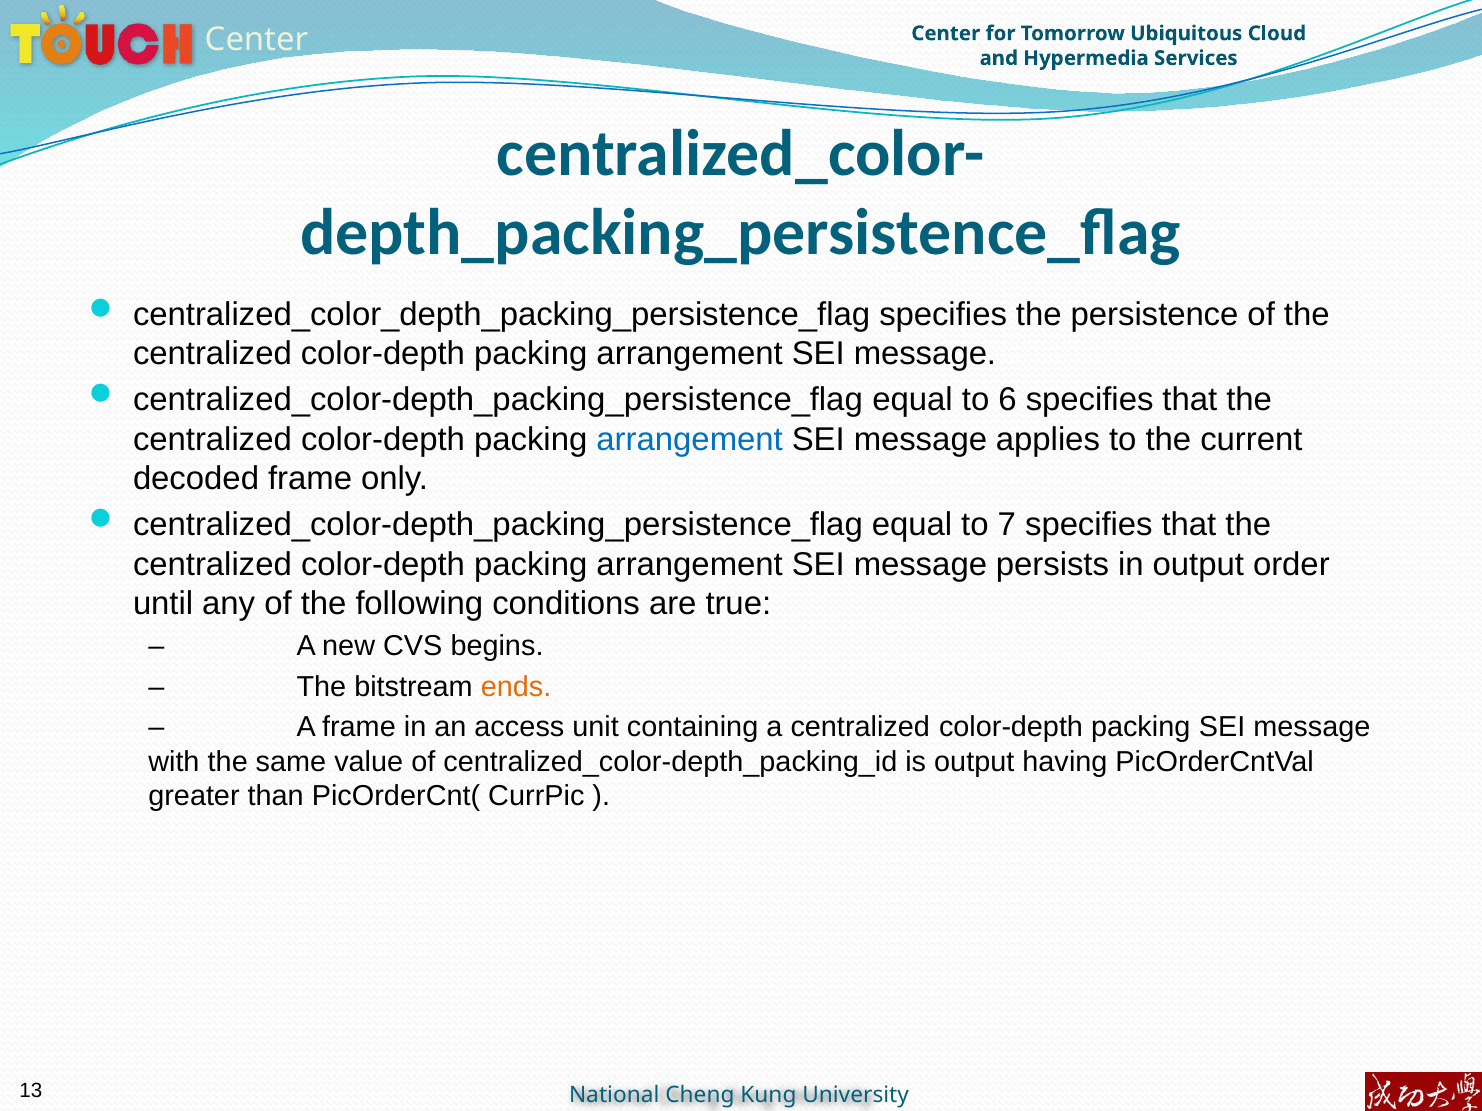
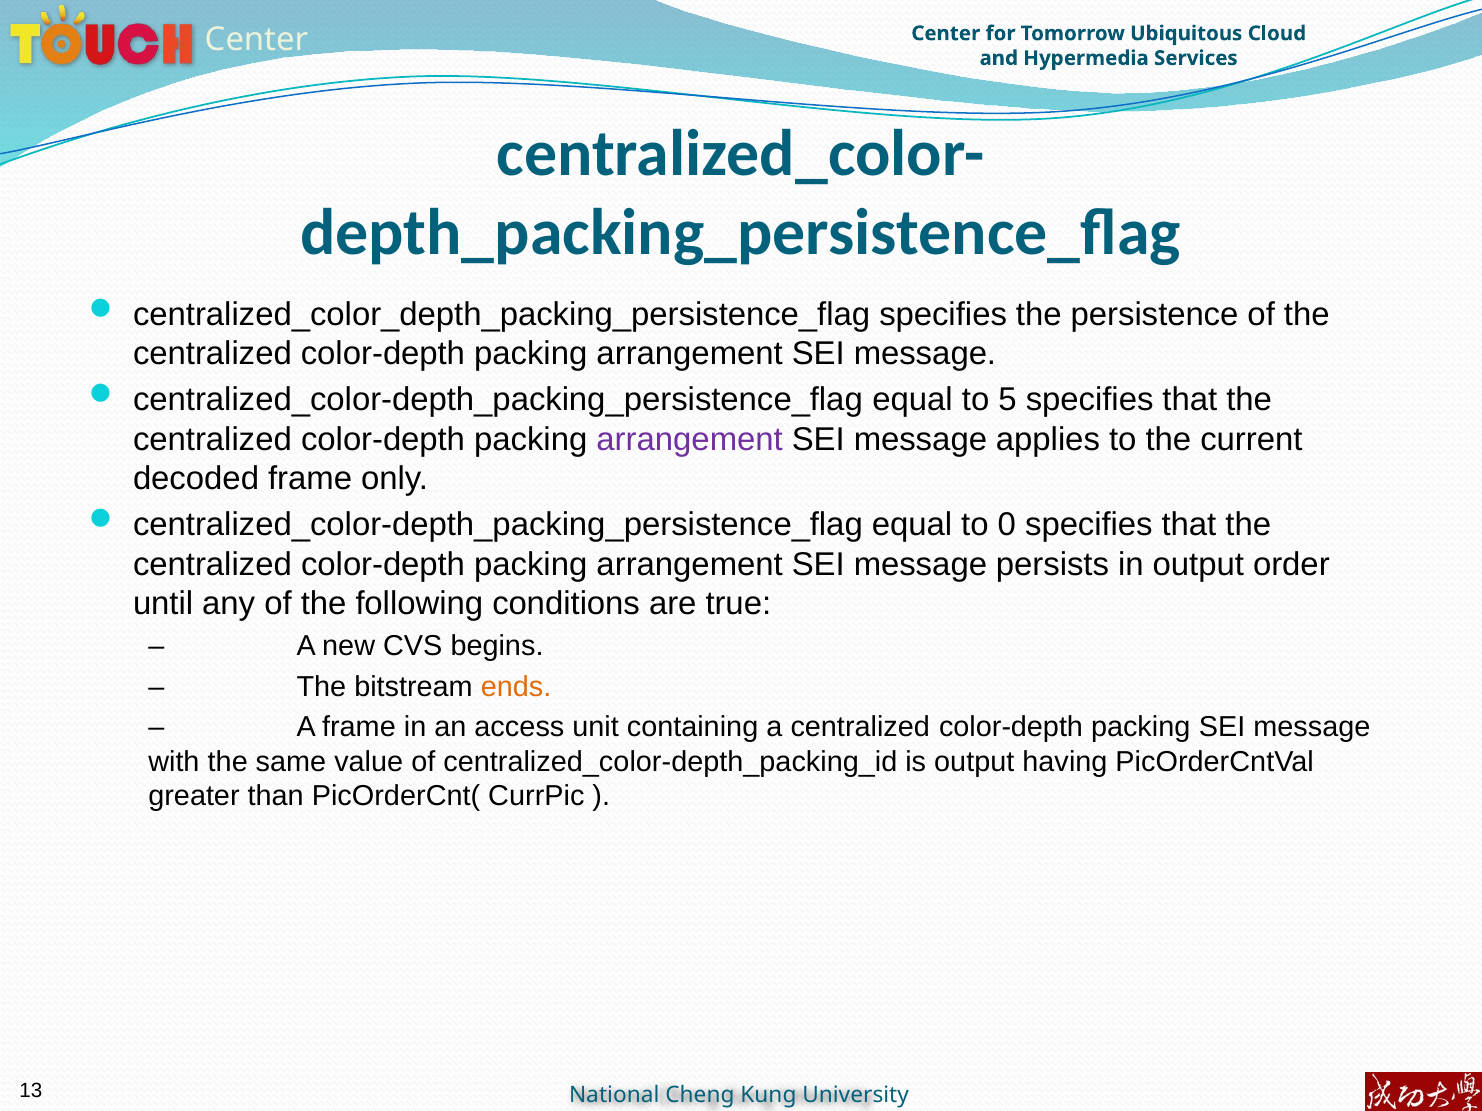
6: 6 -> 5
arrangement at (690, 439) colour: blue -> purple
7: 7 -> 0
